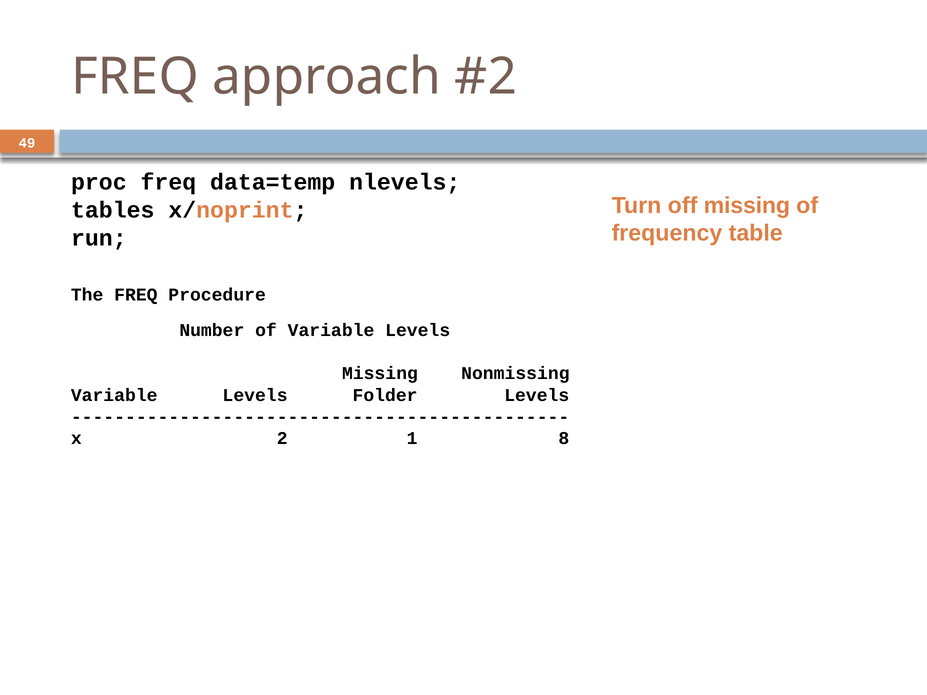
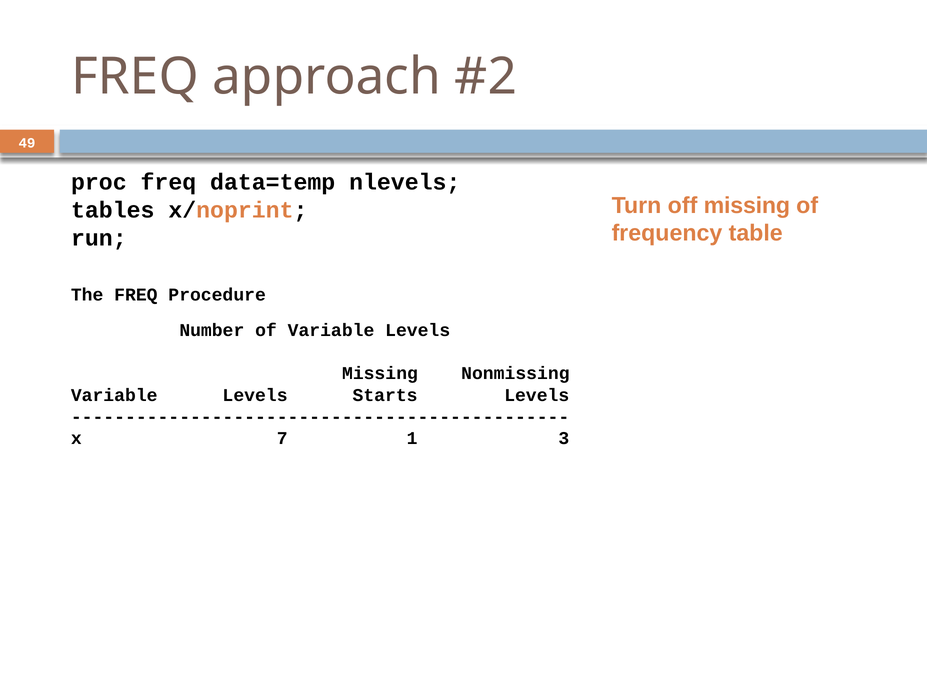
Folder: Folder -> Starts
2: 2 -> 7
8: 8 -> 3
